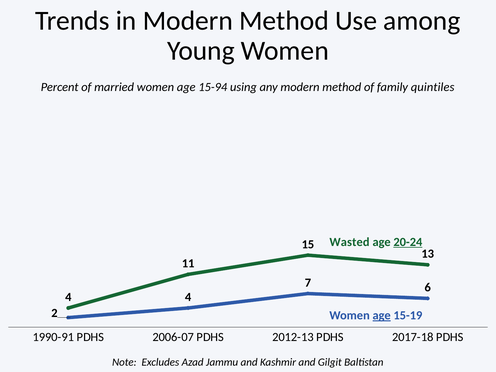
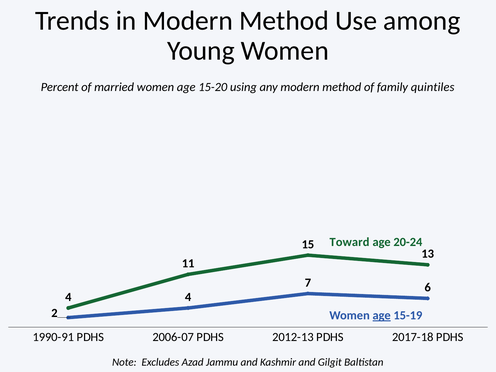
15-94: 15-94 -> 15-20
Wasted: Wasted -> Toward
20-24 underline: present -> none
